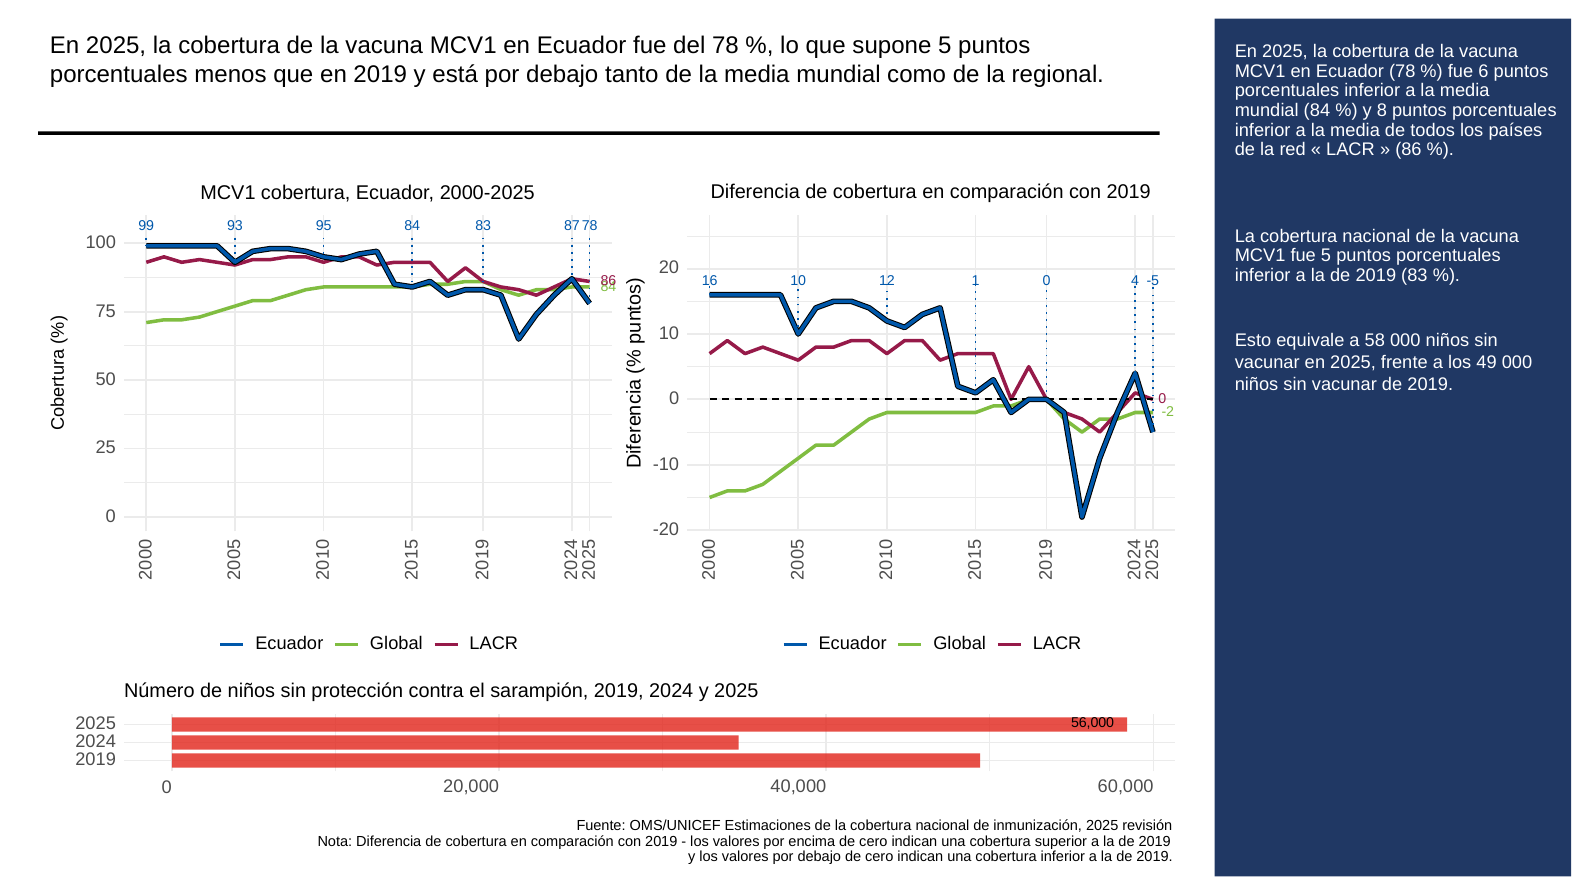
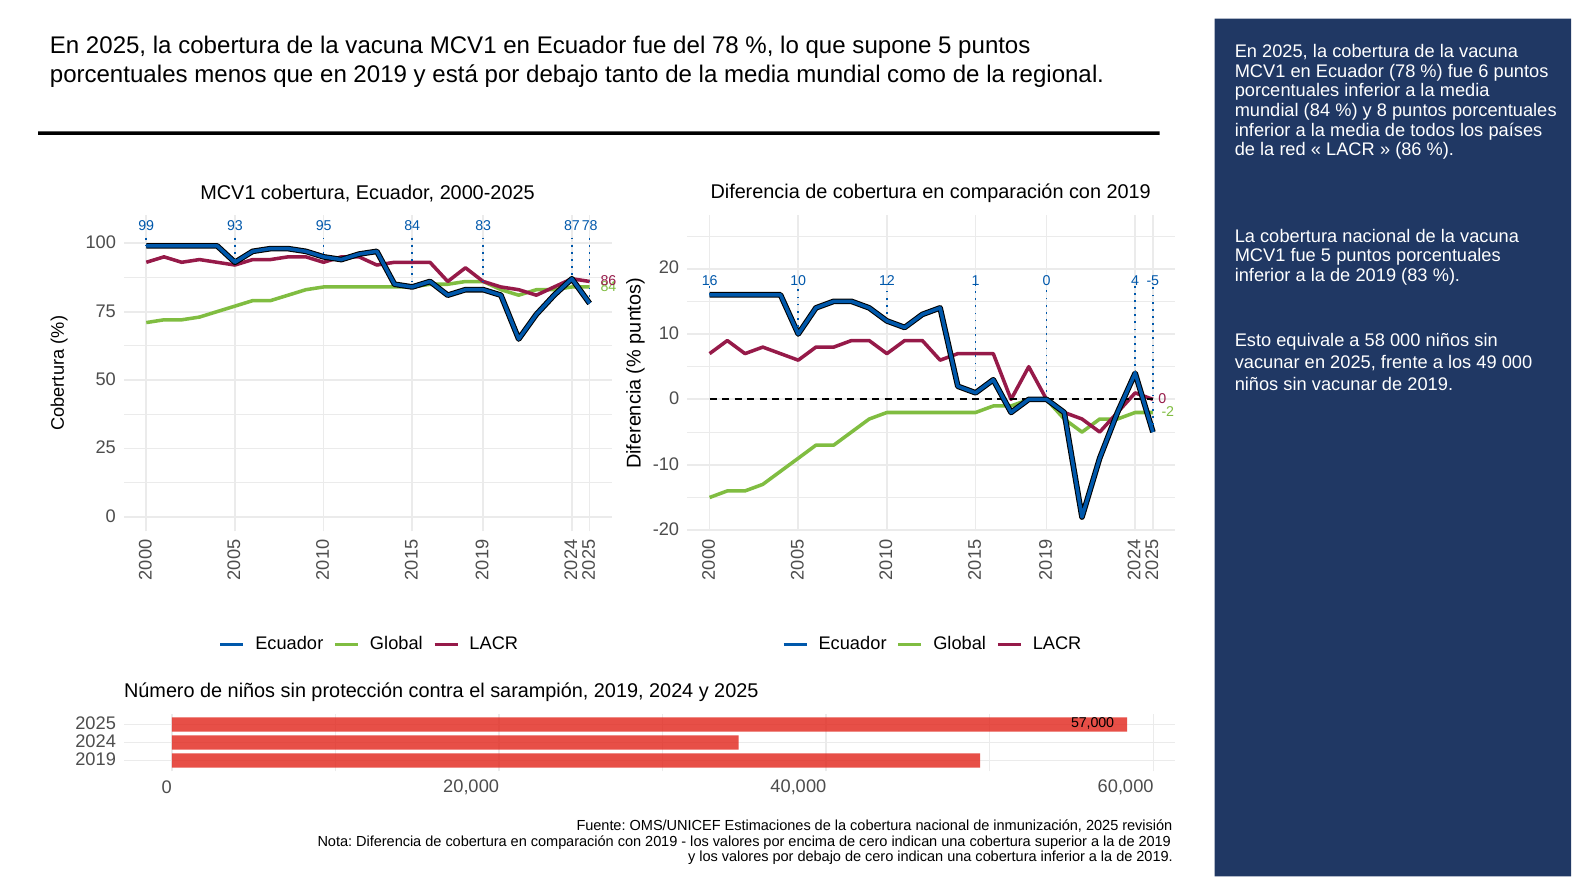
56,000: 56,000 -> 57,000
